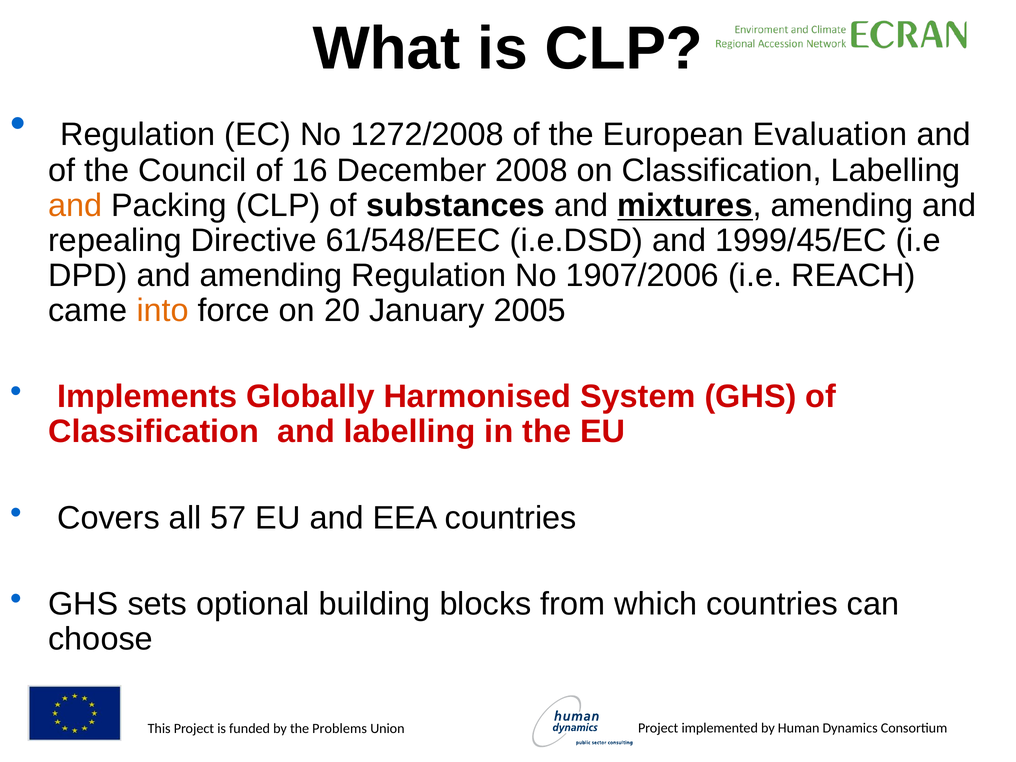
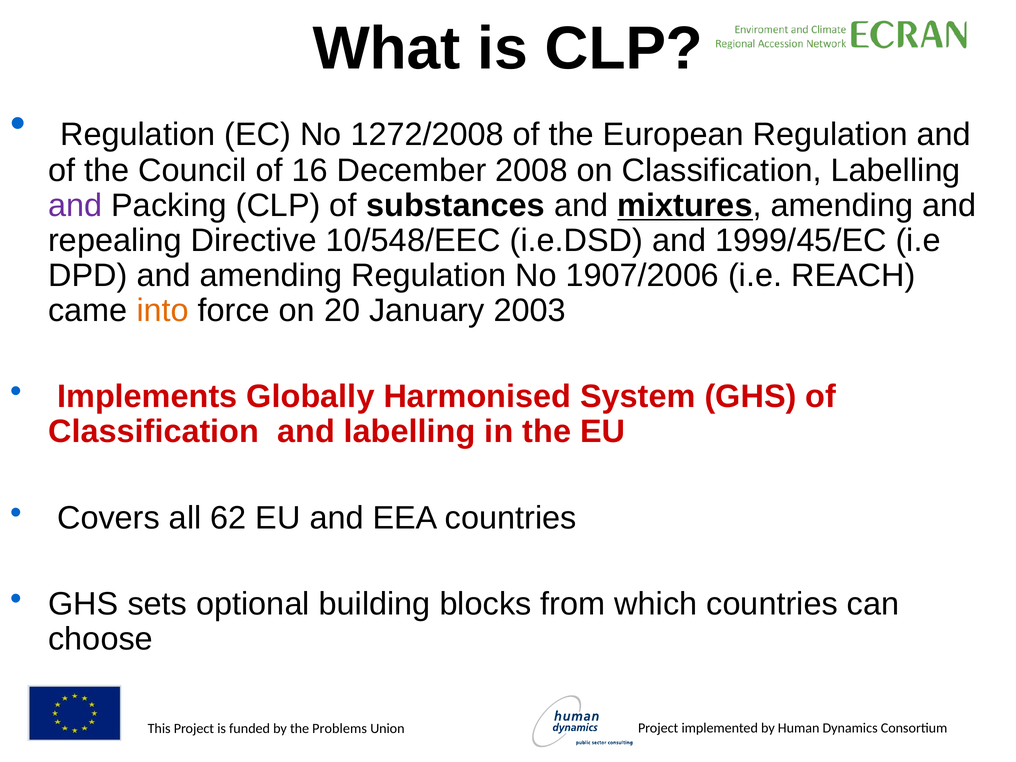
European Evaluation: Evaluation -> Regulation
and at (75, 205) colour: orange -> purple
61/548/EEC: 61/548/EEC -> 10/548/EEC
2005: 2005 -> 2003
57: 57 -> 62
